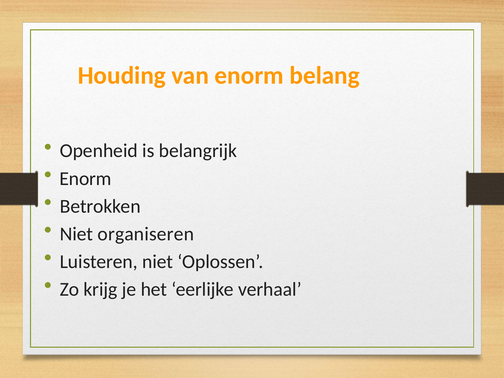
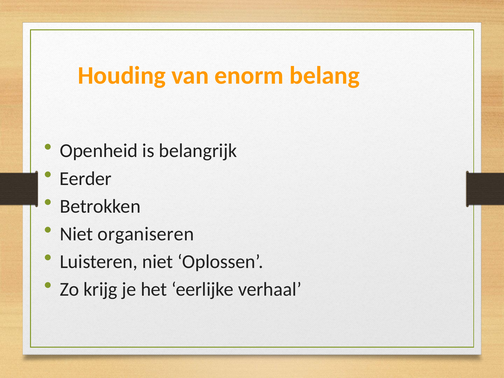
Enorm at (86, 179): Enorm -> Eerder
